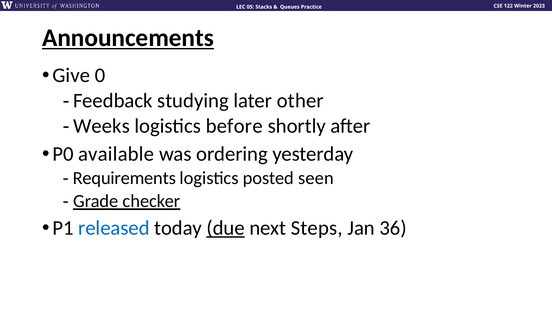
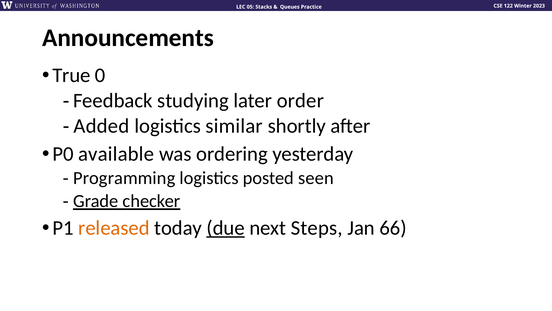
Announcements underline: present -> none
Give: Give -> True
other: other -> order
Weeks: Weeks -> Added
before: before -> similar
Requirements: Requirements -> Programming
released colour: blue -> orange
36: 36 -> 66
